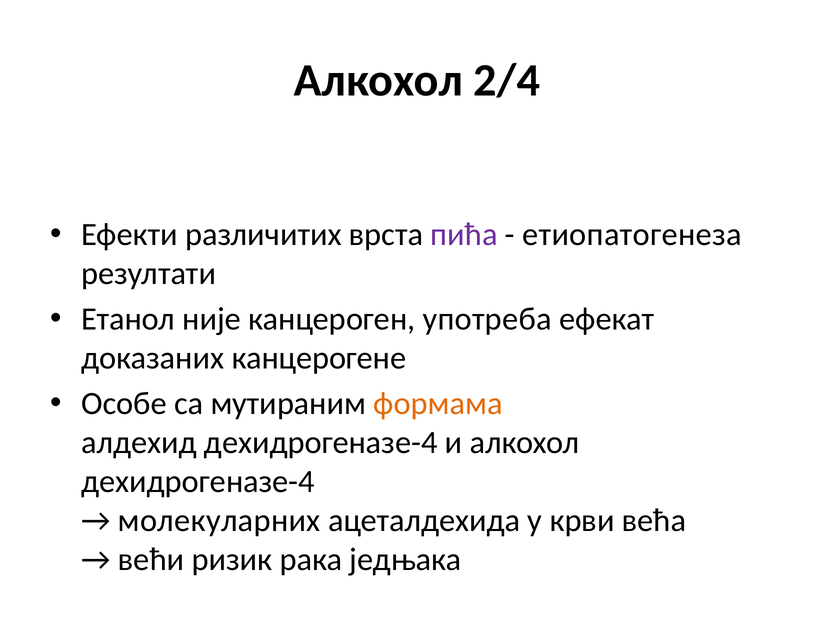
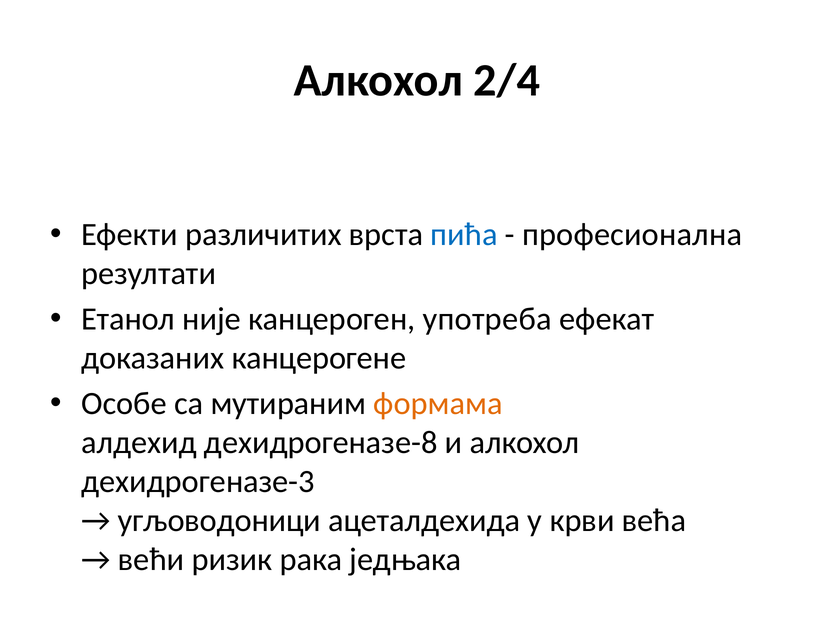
пића colour: purple -> blue
етиопатогенеза: етиопатогенеза -> професионална
алдехид дехидрогеназе-4: дехидрогеназе-4 -> дехидрогеназе-8
дехидрогеназе-4 at (198, 481): дехидрогеназе-4 -> дехидрогеназе-3
молекуларних: молекуларних -> угљоводоници
